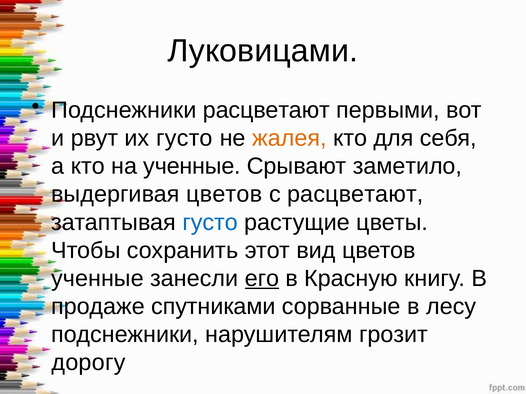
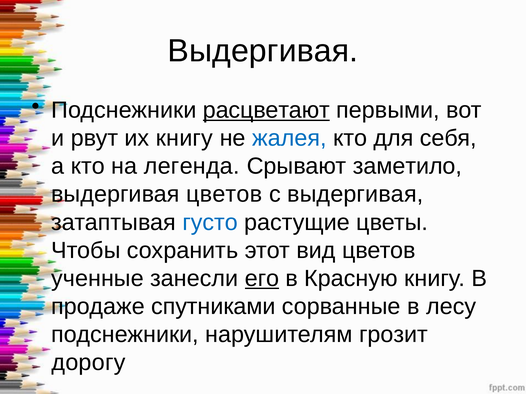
Луковицами at (263, 51): Луковицами -> Выдергивая
расцветают at (266, 110) underline: none -> present
их густо: густо -> книгу
жалея colour: orange -> blue
на ученные: ученные -> легенда
с расцветают: расцветают -> выдергивая
